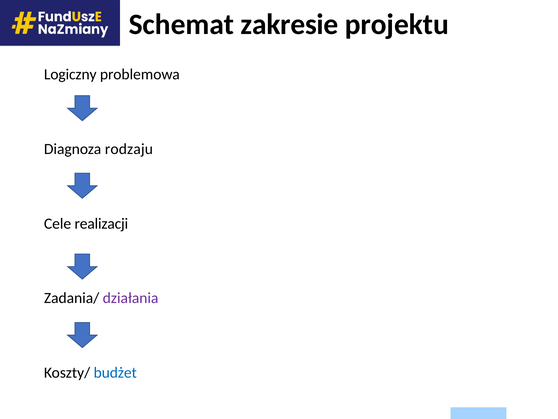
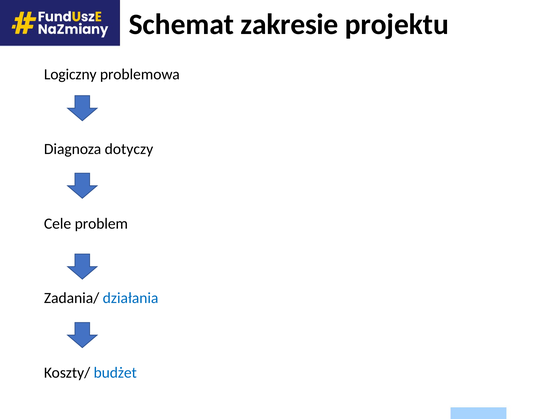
rodzaju: rodzaju -> dotyczy
realizacji: realizacji -> problem
działania colour: purple -> blue
